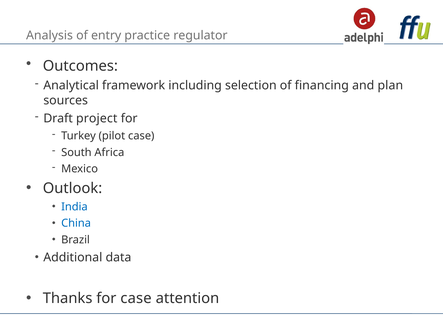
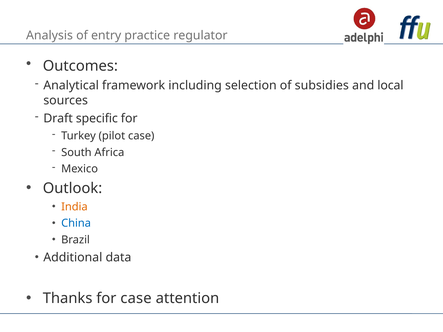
financing: financing -> subsidies
plan: plan -> local
project: project -> specific
India colour: blue -> orange
